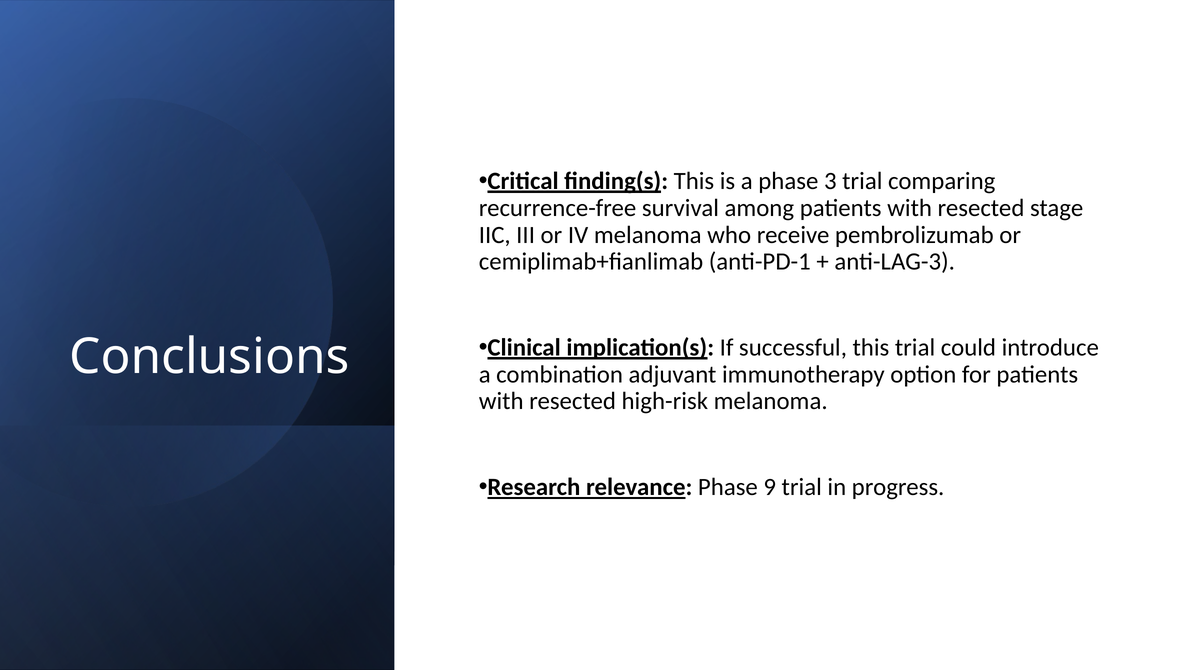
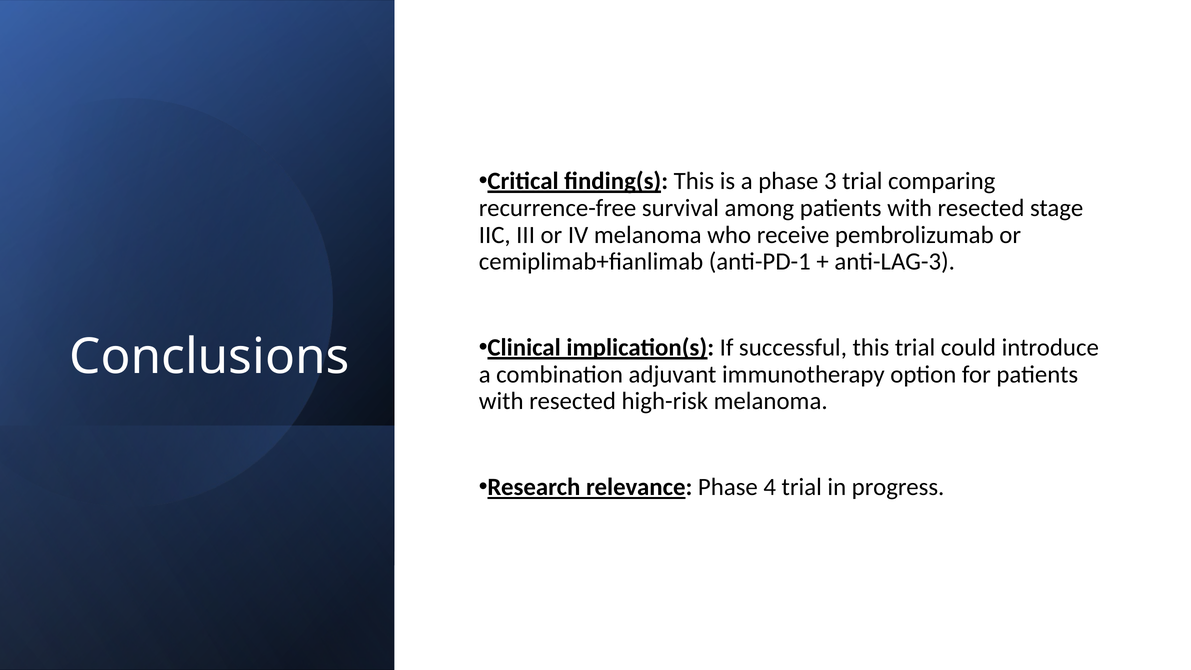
9: 9 -> 4
